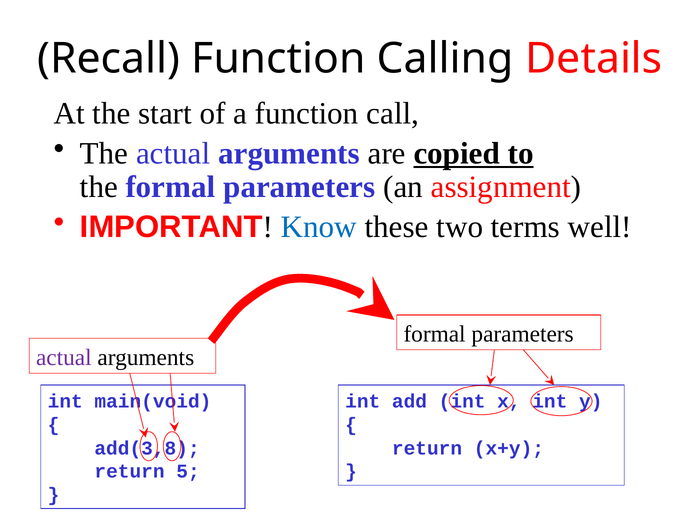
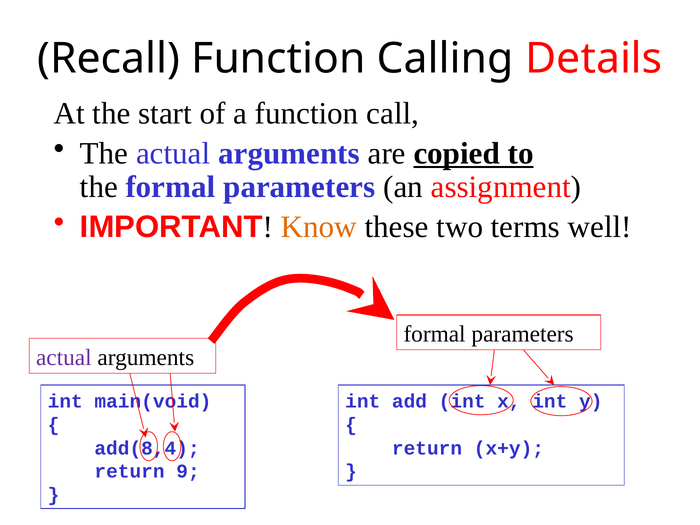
Know colour: blue -> orange
add(3,8: add(3,8 -> add(8,4
5: 5 -> 9
